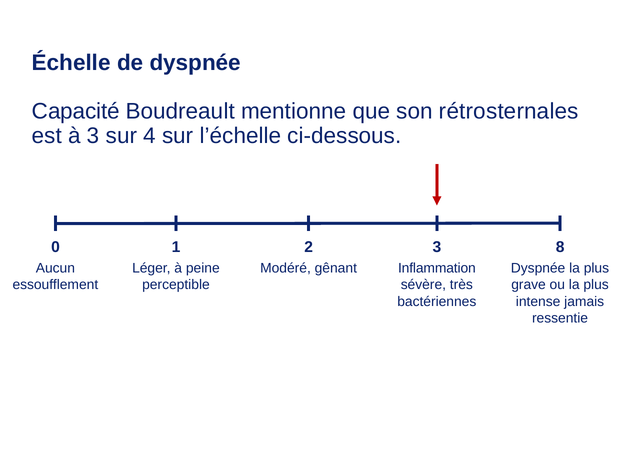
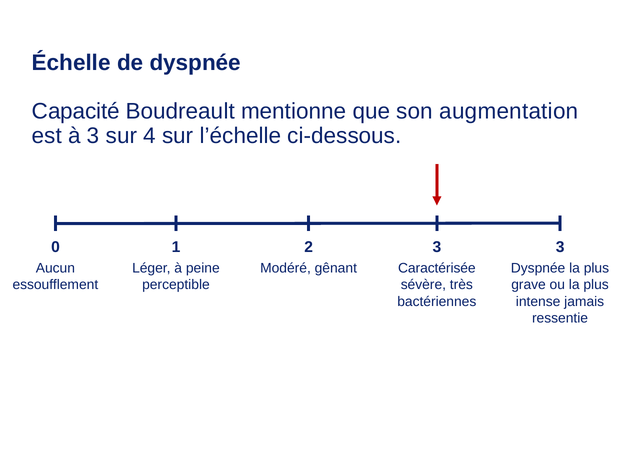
rétrosternales: rétrosternales -> augmentation
3 8: 8 -> 3
Inflammation: Inflammation -> Caractérisée
